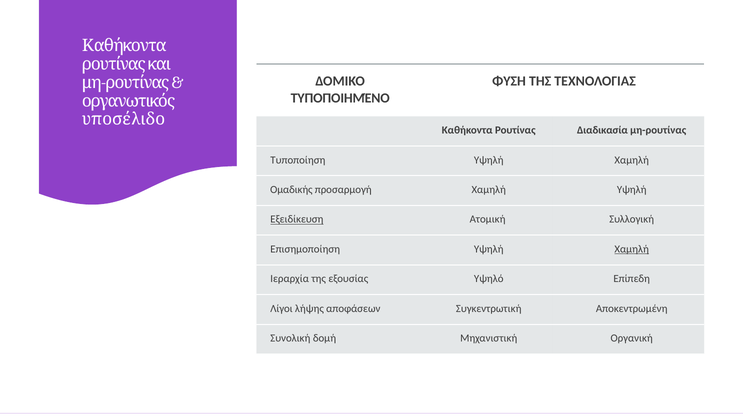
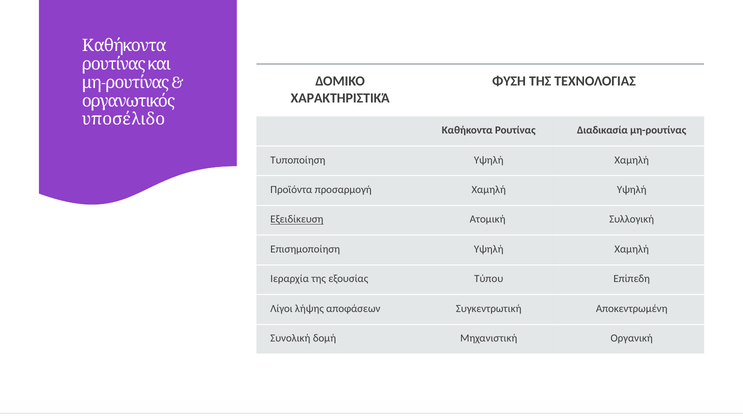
ΤΥΠΟΠΟΙΗΜΈΝΟ: ΤΥΠΟΠΟΙΗΜΈΝΟ -> ΧΑΡΑΚΤΗΡΙΣΤΙΚΆ
Ομαδικής: Ομαδικής -> Προϊόντα
Χαμηλή at (632, 249) underline: present -> none
Υψηλό: Υψηλό -> Τύπου
